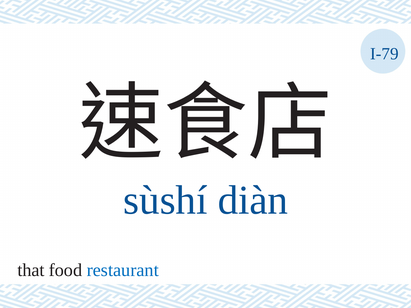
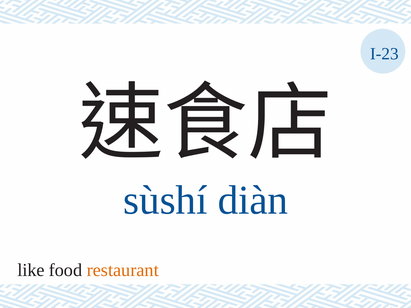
I-79: I-79 -> I-23
that: that -> like
restaurant colour: blue -> orange
